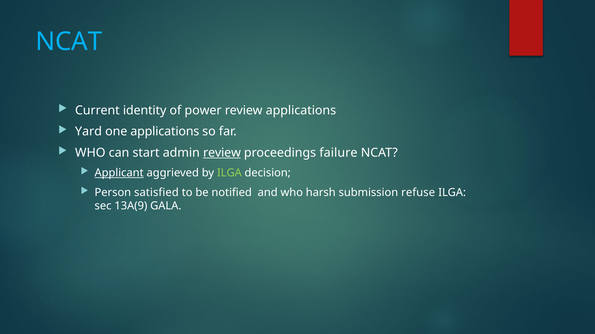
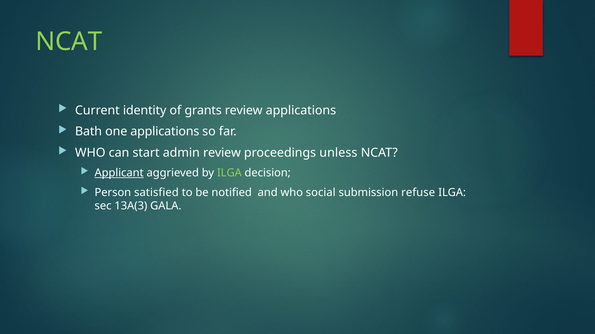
NCAT at (69, 42) colour: light blue -> light green
power: power -> grants
Yard: Yard -> Bath
review at (222, 153) underline: present -> none
failure: failure -> unless
harsh: harsh -> social
13A(9: 13A(9 -> 13A(3
